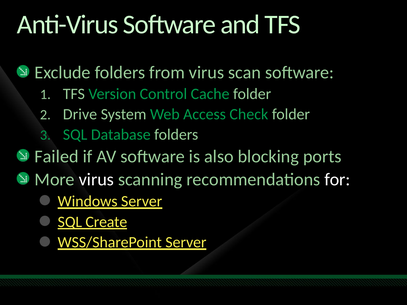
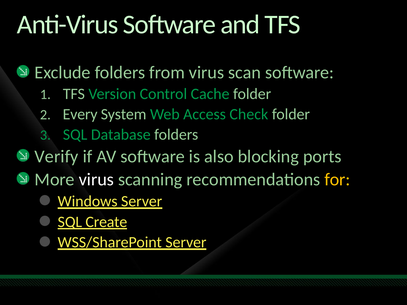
Drive: Drive -> Every
Failed: Failed -> Verify
for colour: white -> yellow
